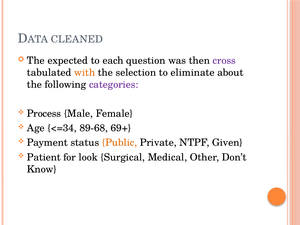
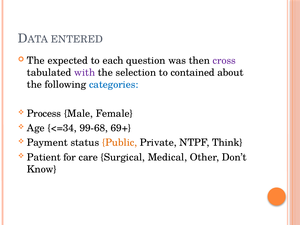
CLEANED: CLEANED -> ENTERED
with colour: orange -> purple
eliminate: eliminate -> contained
categories colour: purple -> blue
89-68: 89-68 -> 99-68
Given: Given -> Think
look: look -> care
